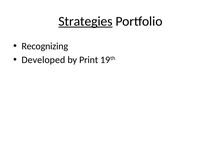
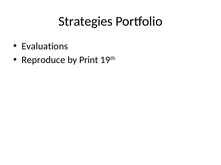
Strategies underline: present -> none
Recognizing: Recognizing -> Evaluations
Developed: Developed -> Reproduce
